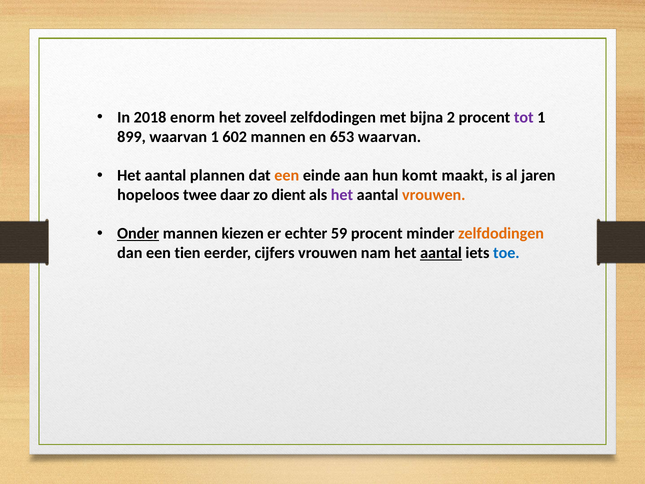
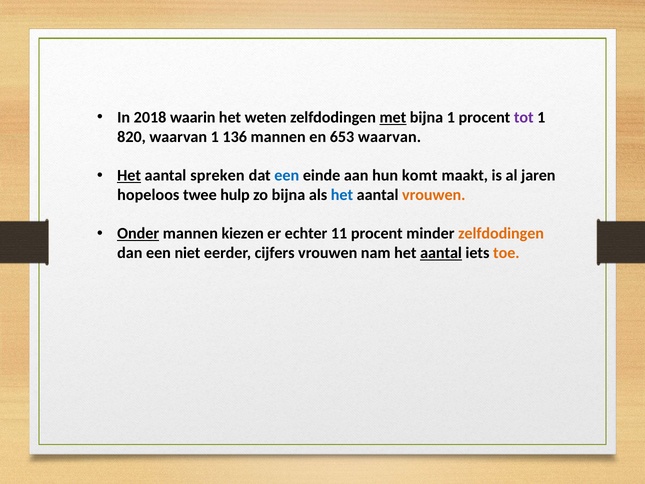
enorm: enorm -> waarin
zoveel: zoveel -> weten
met underline: none -> present
bijna 2: 2 -> 1
899: 899 -> 820
602: 602 -> 136
Het at (129, 175) underline: none -> present
plannen: plannen -> spreken
een at (287, 175) colour: orange -> blue
daar: daar -> hulp
zo dient: dient -> bijna
het at (342, 195) colour: purple -> blue
59: 59 -> 11
tien: tien -> niet
toe colour: blue -> orange
